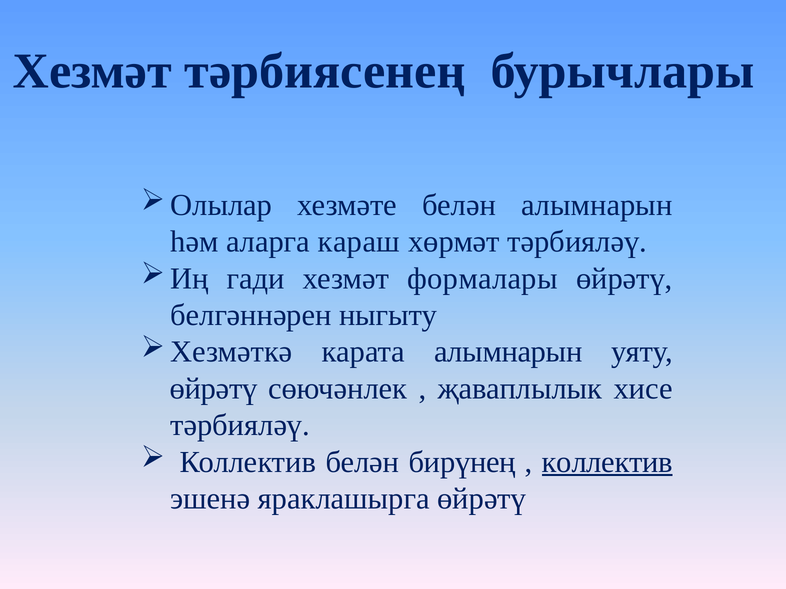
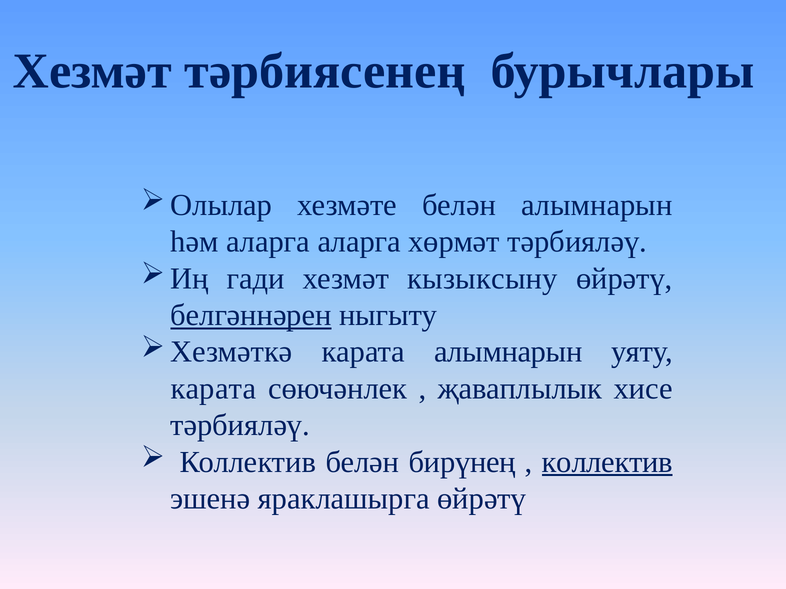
аларга караш: караш -> аларга
формалары: формалары -> кызыксыну
белгәннәрен underline: none -> present
өйрәтү at (214, 389): өйрәтү -> карата
